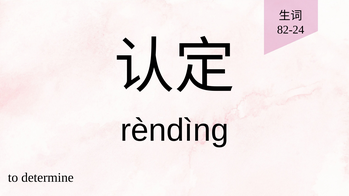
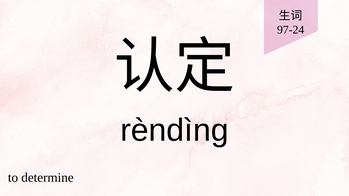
82-24: 82-24 -> 97-24
